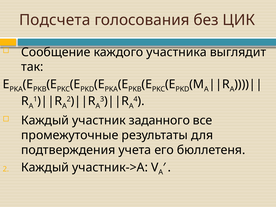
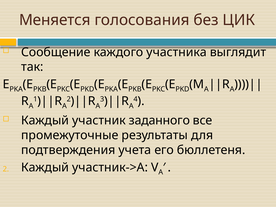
Подсчета: Подсчета -> Меняется
